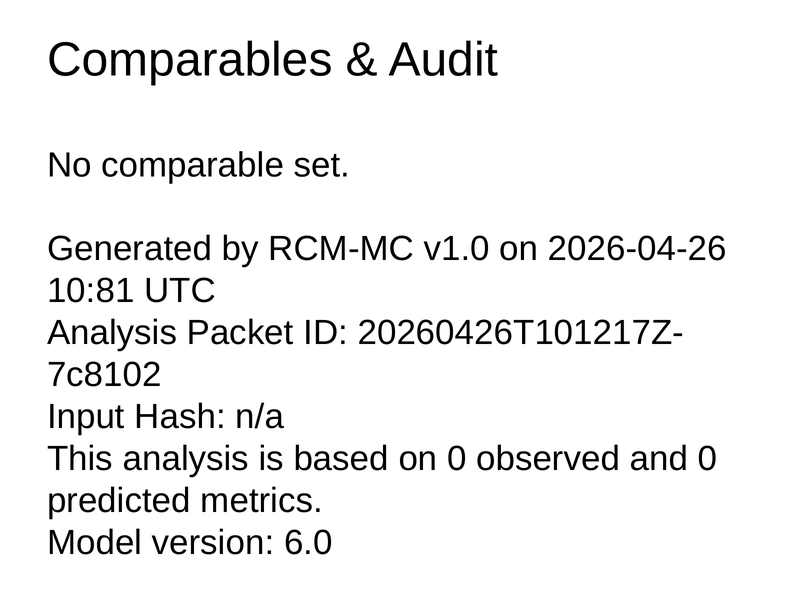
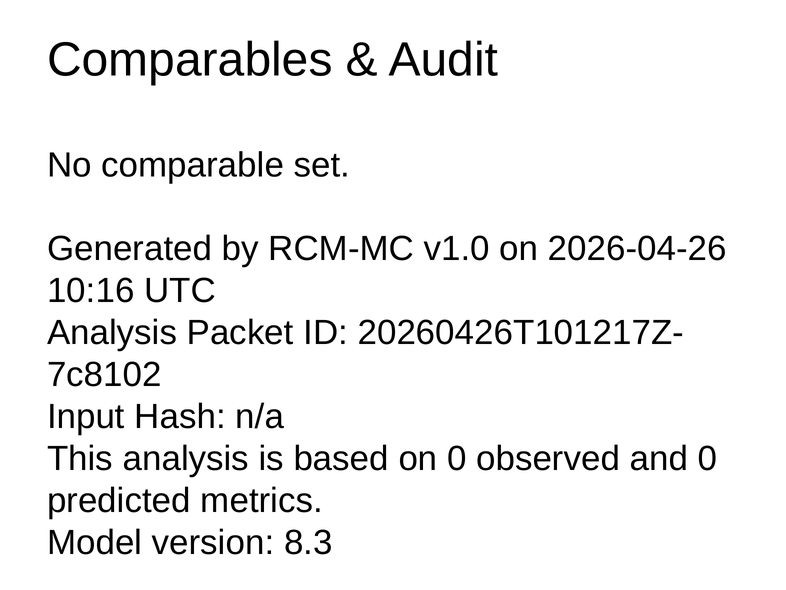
10:81: 10:81 -> 10:16
6.0: 6.0 -> 8.3
